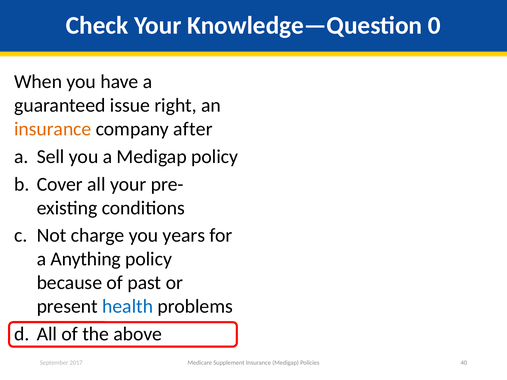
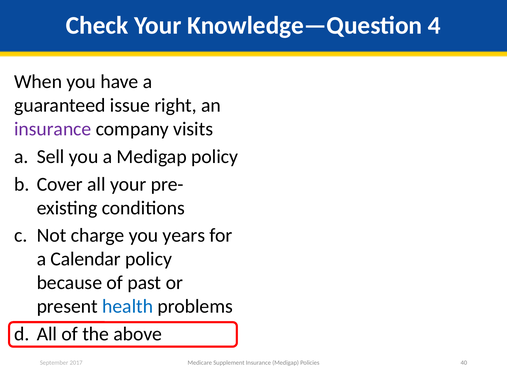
0: 0 -> 4
insurance at (53, 129) colour: orange -> purple
after: after -> visits
Anything: Anything -> Calendar
